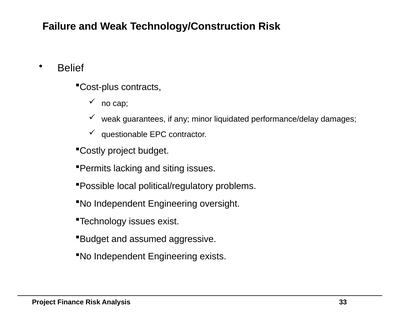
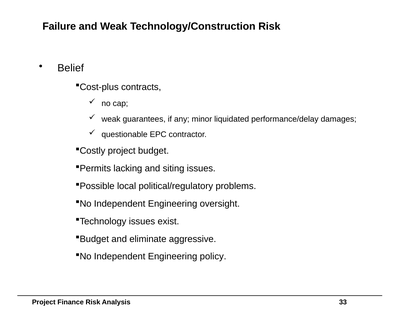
assumed: assumed -> eliminate
exists: exists -> policy
